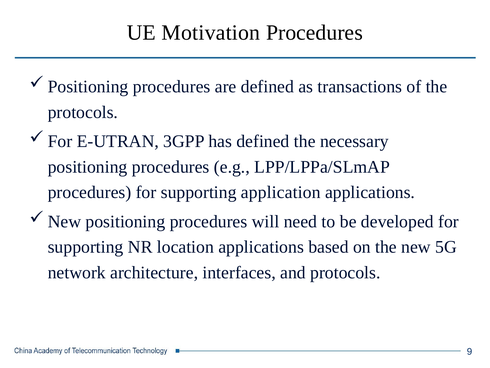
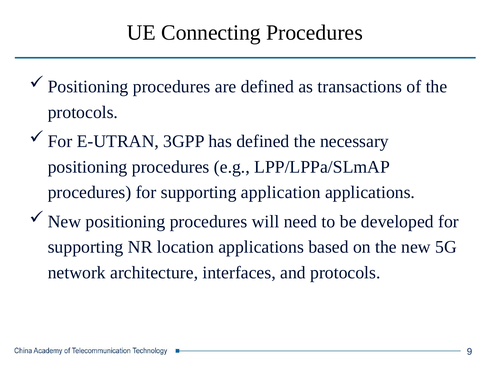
Motivation: Motivation -> Connecting
